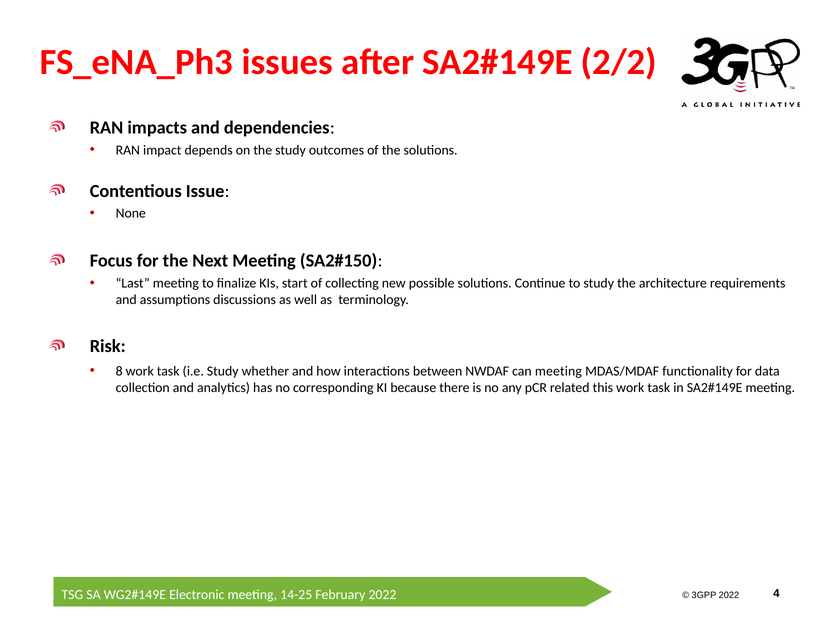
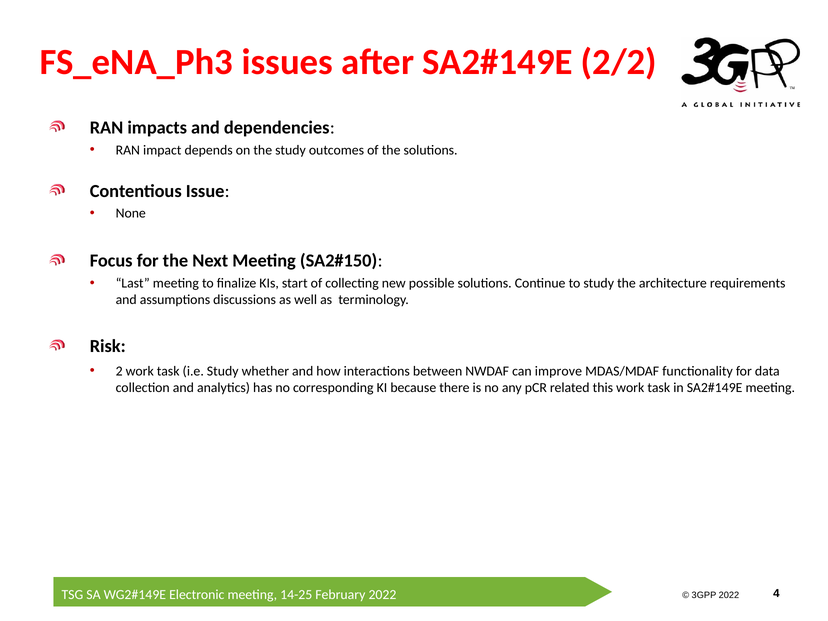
8: 8 -> 2
can meeting: meeting -> improve
